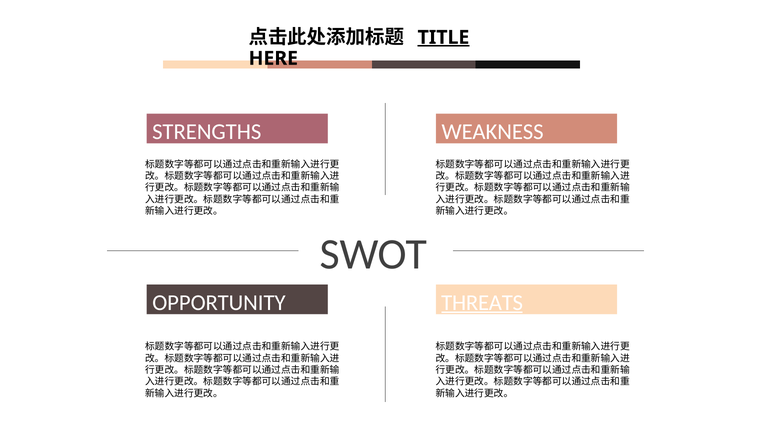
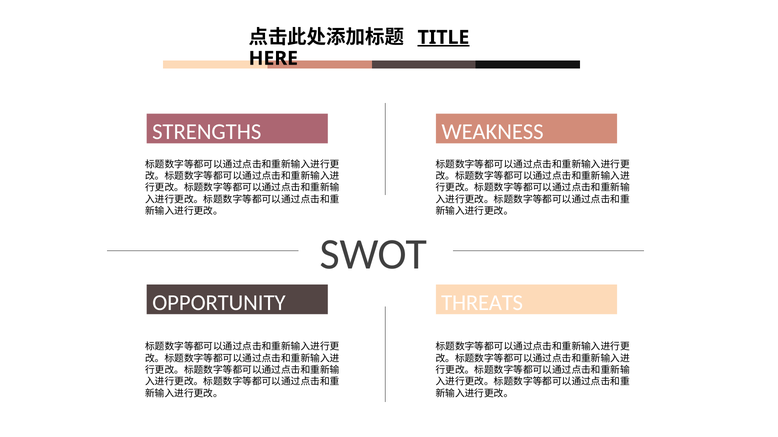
THREATS underline: present -> none
